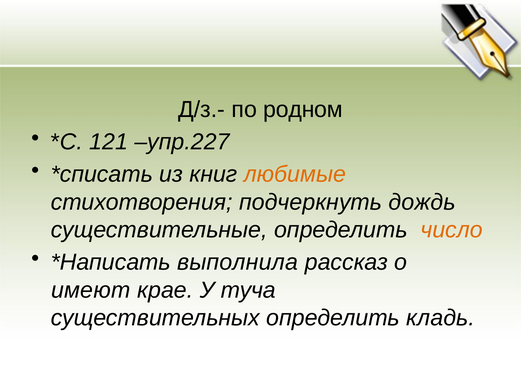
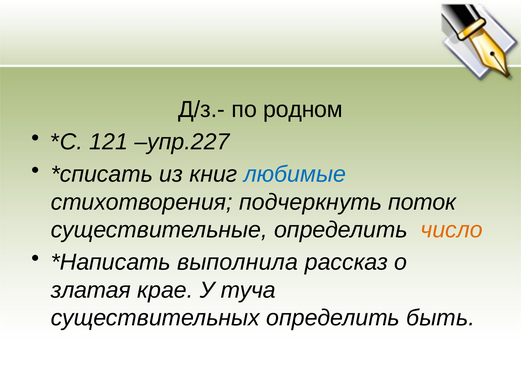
любимые colour: orange -> blue
дождь: дождь -> поток
имеют: имеют -> златая
кладь: кладь -> быть
